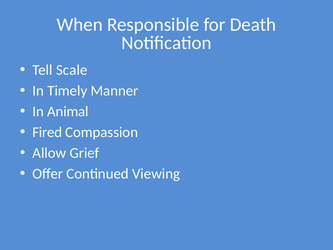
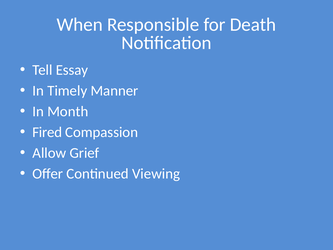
Scale: Scale -> Essay
Animal: Animal -> Month
